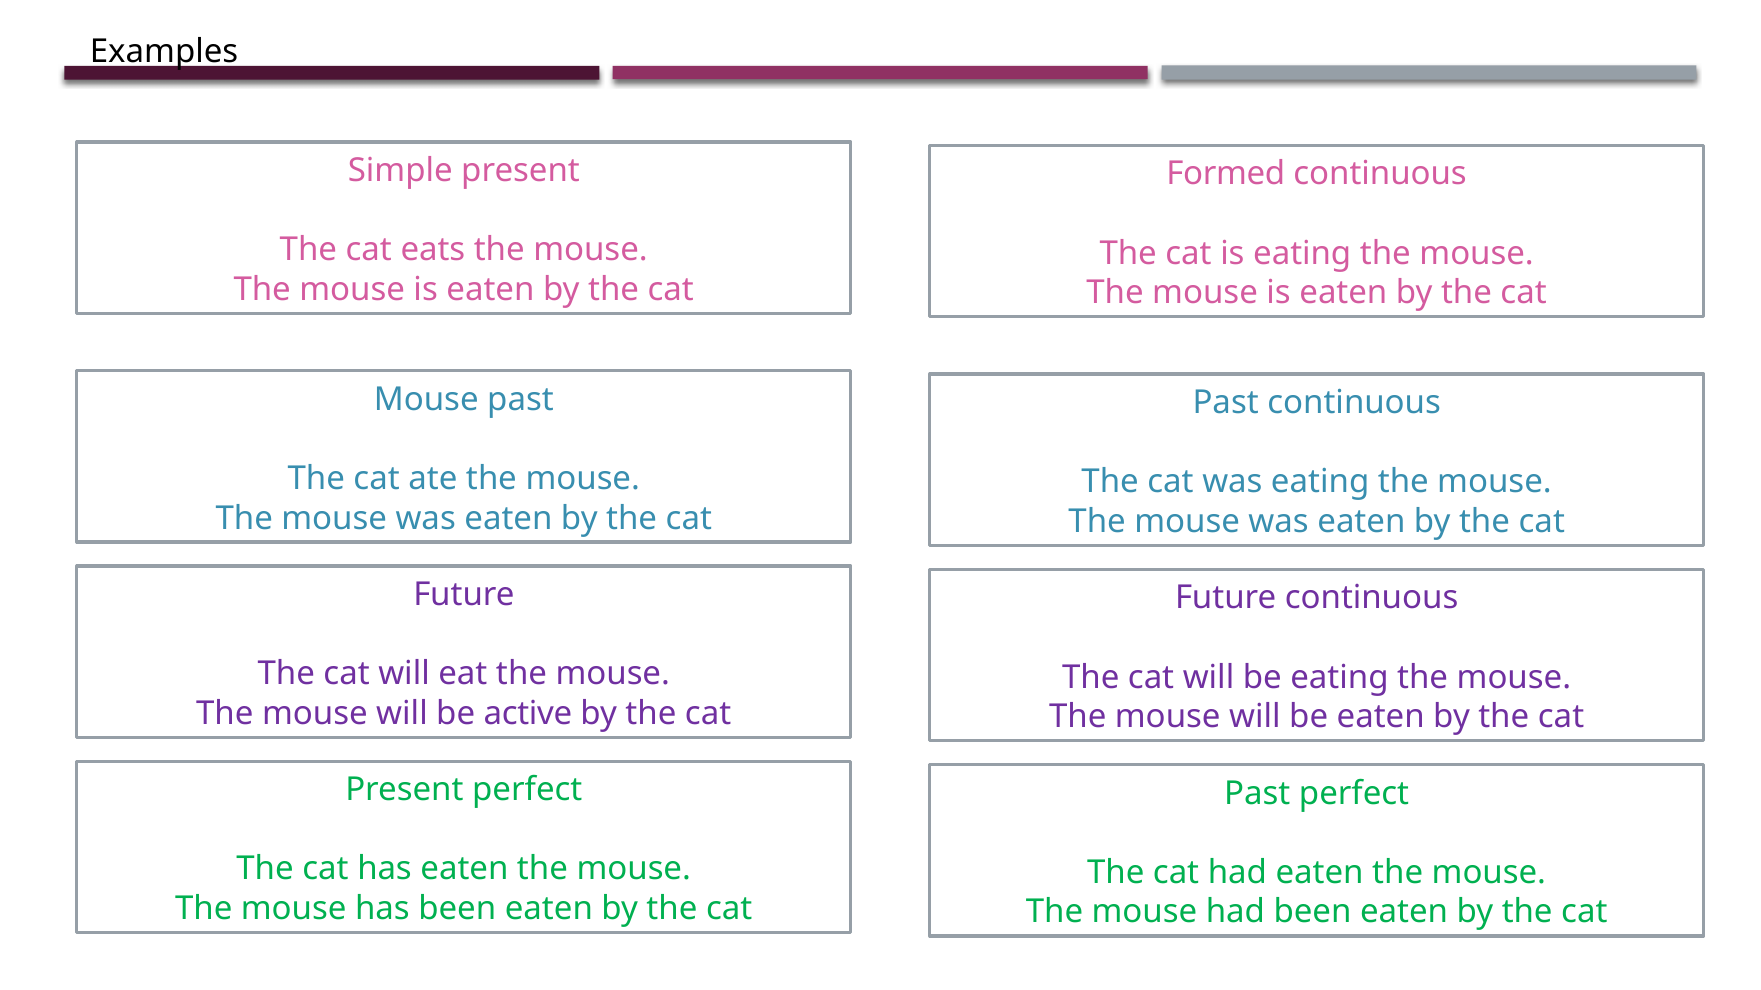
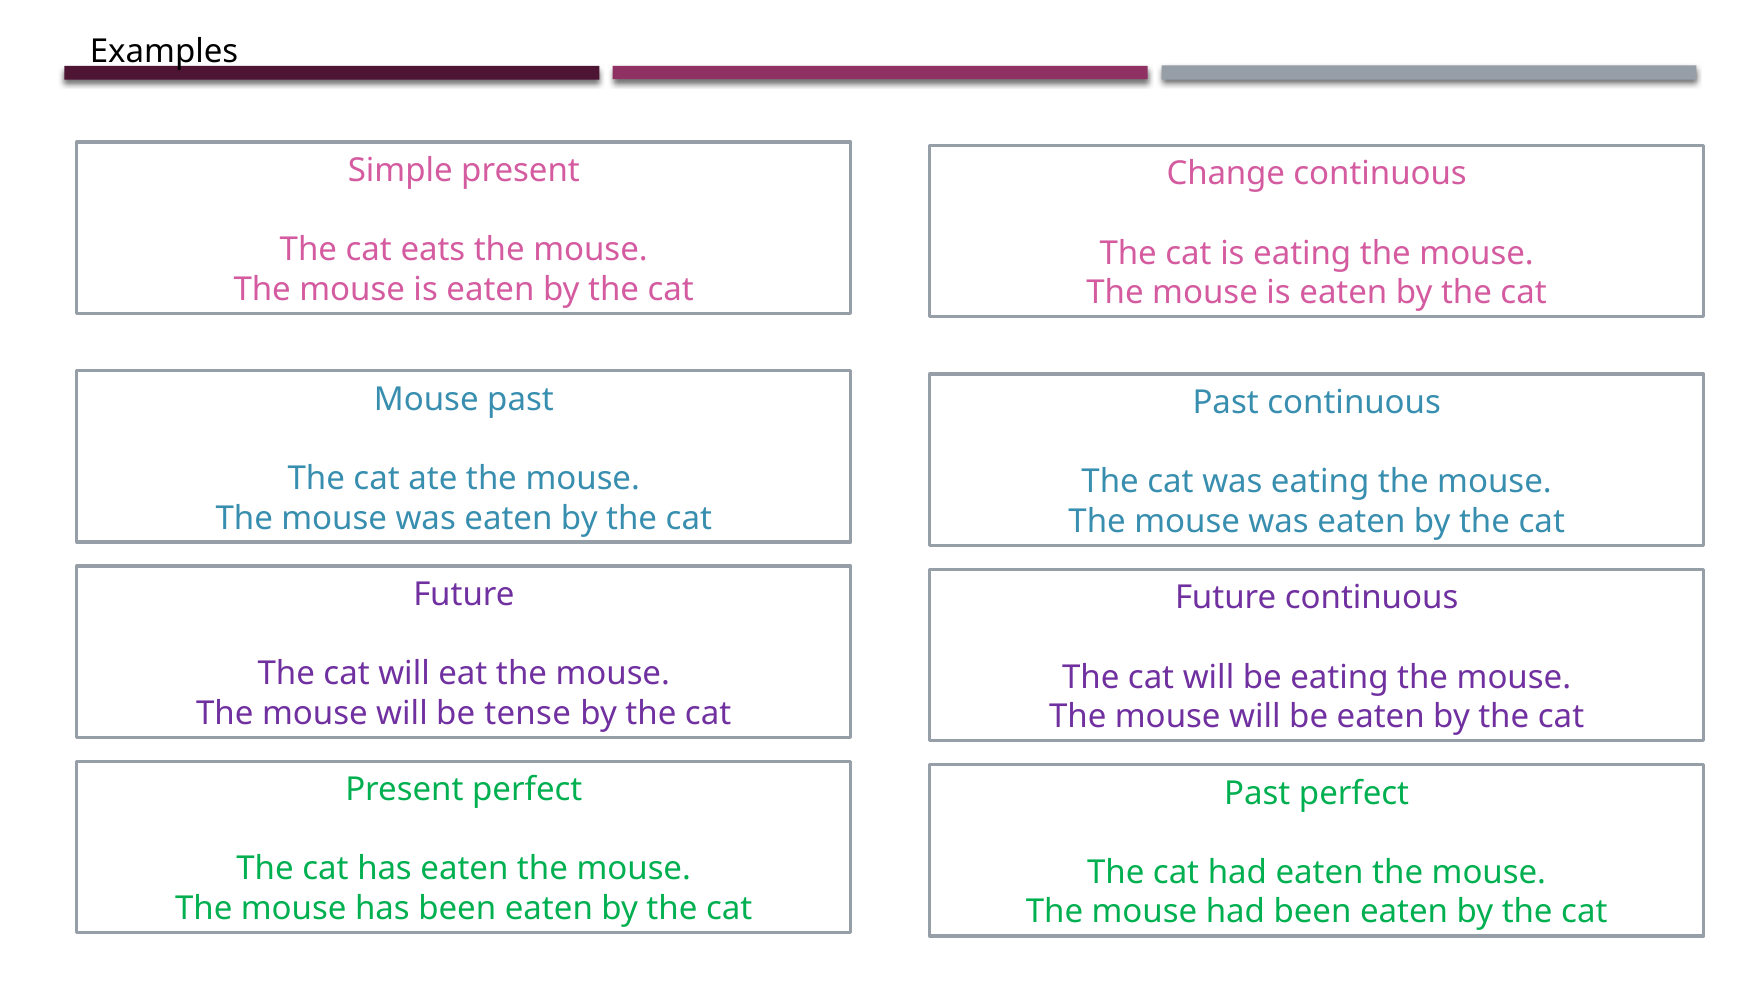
Formed: Formed -> Change
active: active -> tense
